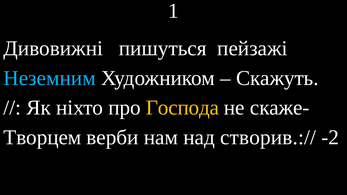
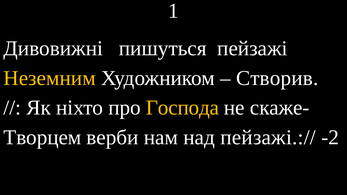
Неземним colour: light blue -> yellow
Скажуть: Скажуть -> Створив
створив.://: створив.:// -> пейзажі.://
